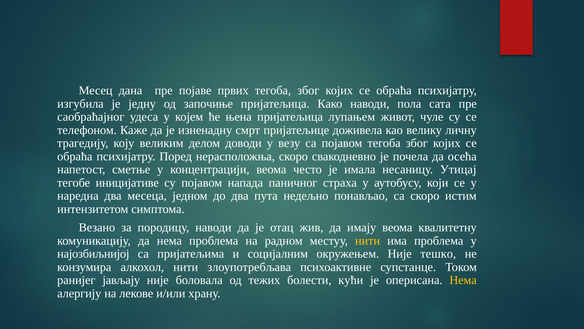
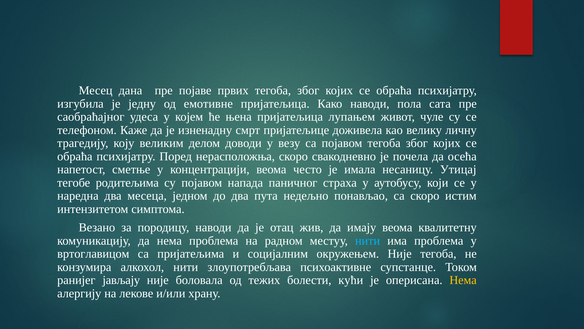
започиње: започиње -> емотивне
иницијативе: иницијативе -> родитељима
нити at (368, 240) colour: yellow -> light blue
најозбиљнијој: најозбиљнијој -> вртоглавицом
Није тешко: тешко -> тегоба
